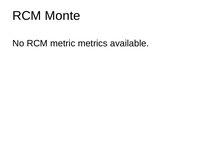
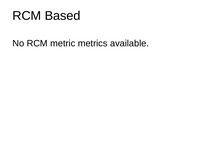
Monte: Monte -> Based
